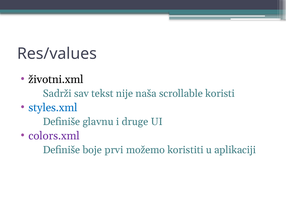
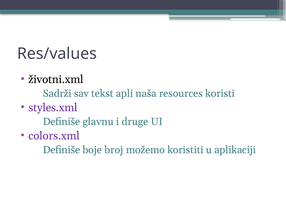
nije: nije -> apli
scrollable: scrollable -> resources
styles.xml colour: blue -> purple
prvi: prvi -> broj
